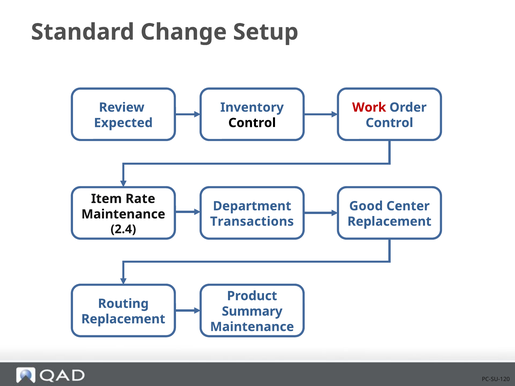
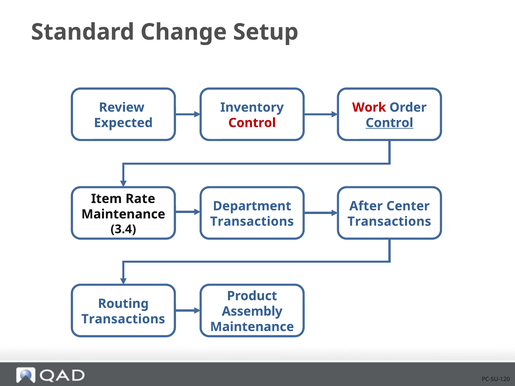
Control at (252, 123) colour: black -> red
Control at (389, 123) underline: none -> present
Good: Good -> After
Replacement at (389, 222): Replacement -> Transactions
2.4: 2.4 -> 3.4
Summary: Summary -> Assembly
Replacement at (123, 319): Replacement -> Transactions
